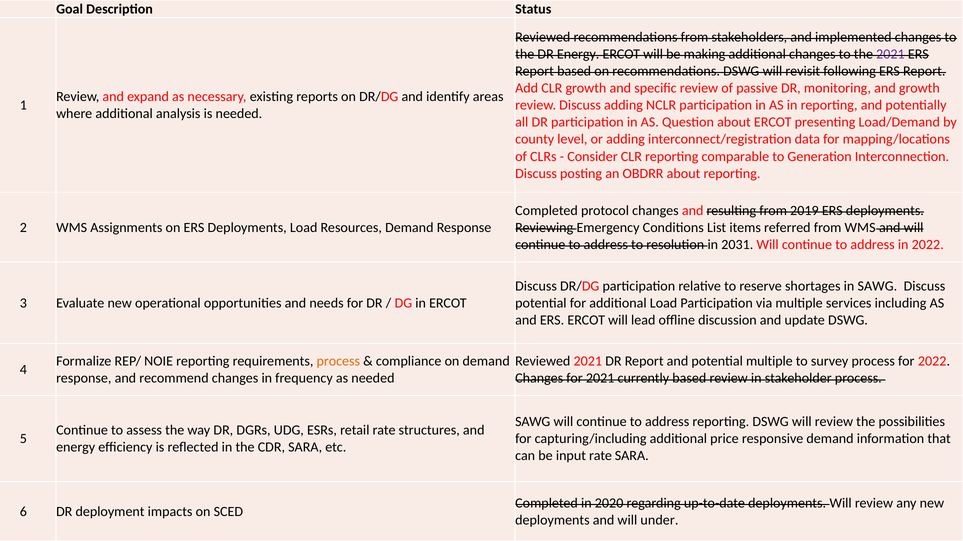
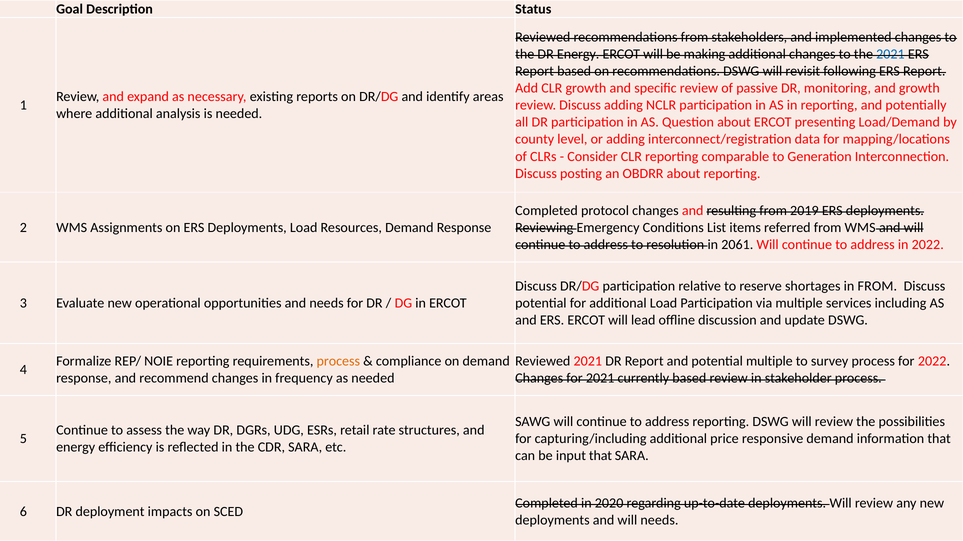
2021 at (890, 54) colour: purple -> blue
2031: 2031 -> 2061
in SAWG: SAWG -> FROM
input rate: rate -> that
will under: under -> needs
